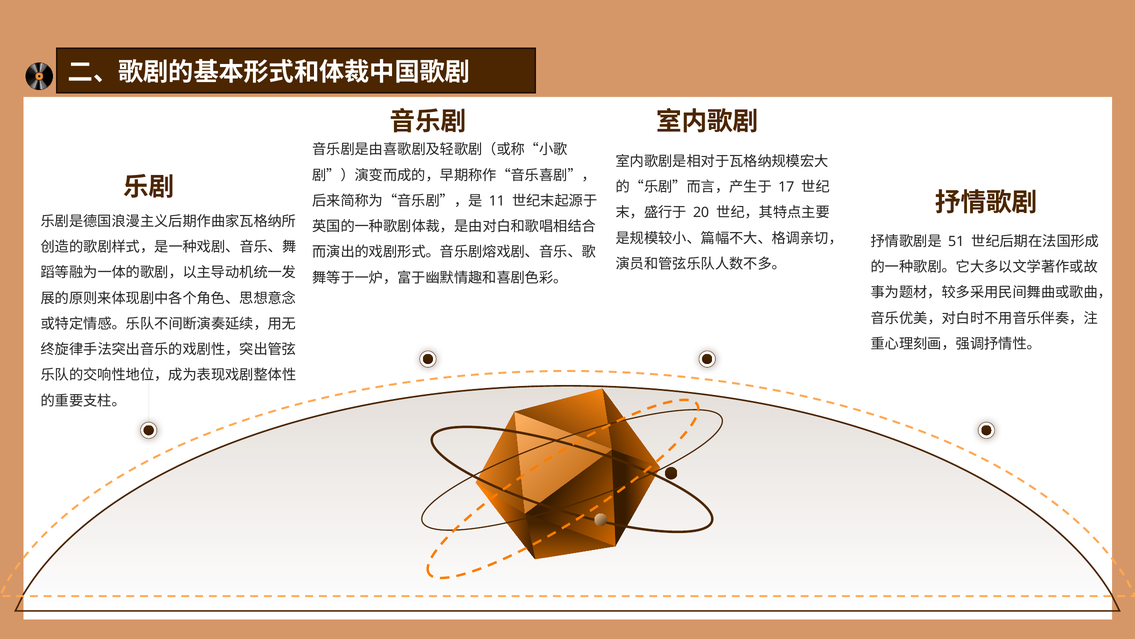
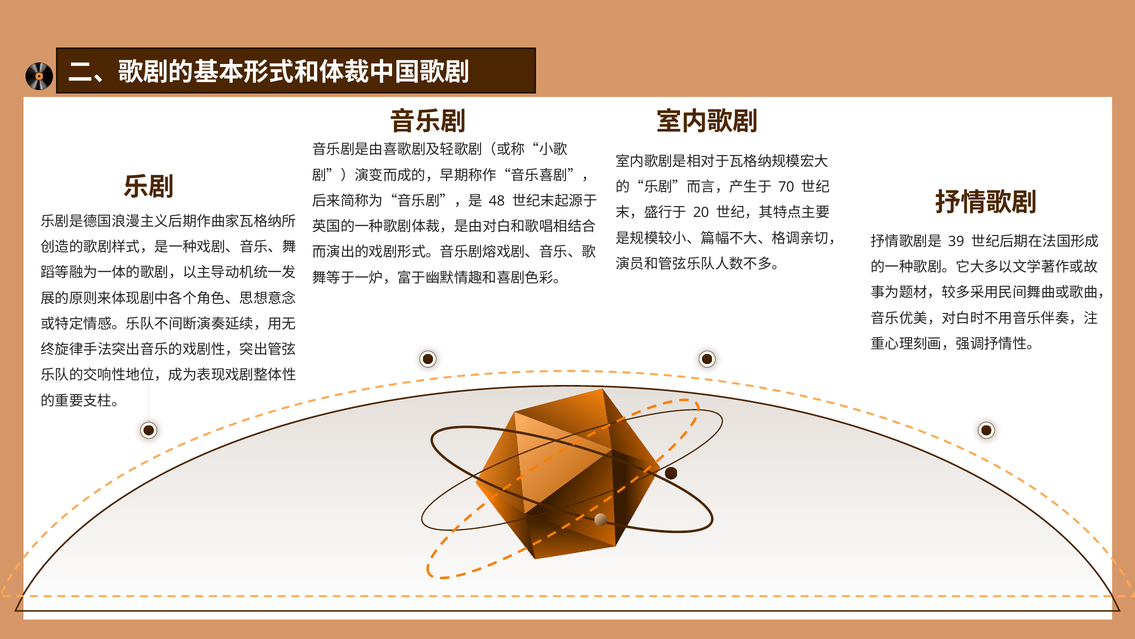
17: 17 -> 70
11: 11 -> 48
51: 51 -> 39
